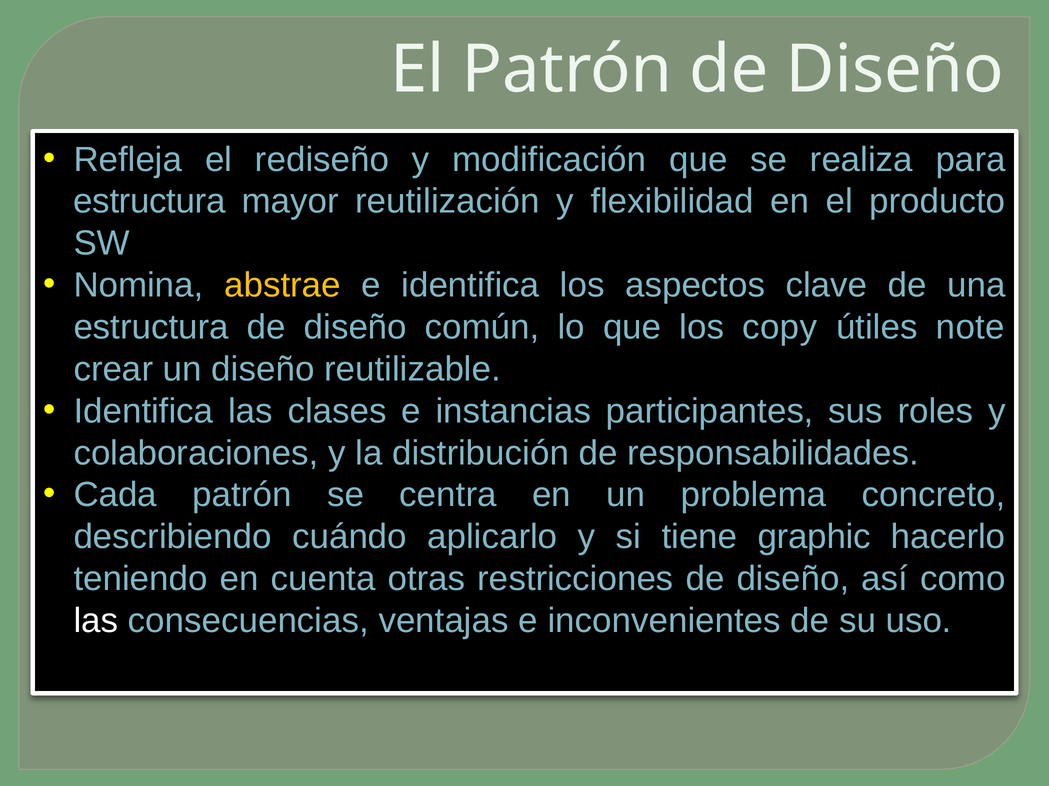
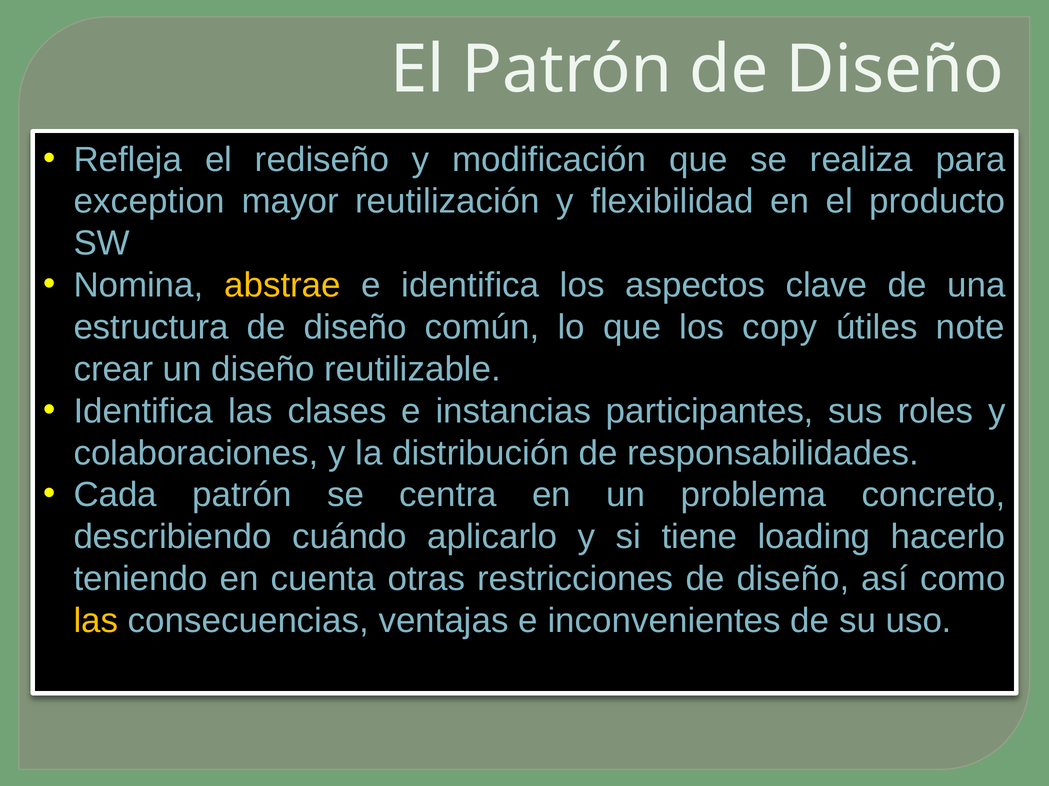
estructura at (149, 202): estructura -> exception
graphic: graphic -> loading
las at (96, 621) colour: white -> yellow
